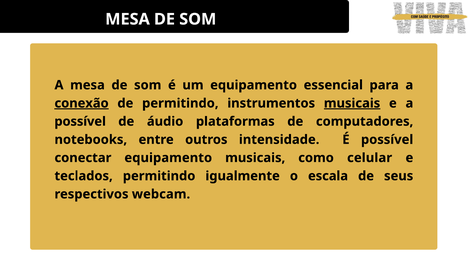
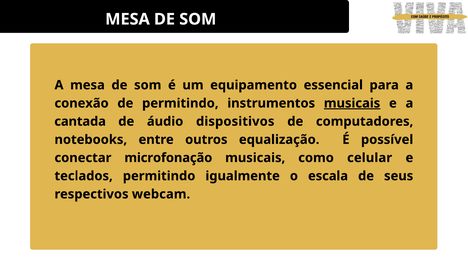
conexão underline: present -> none
possível at (80, 122): possível -> cantada
plataformas: plataformas -> dispositivos
intensidade: intensidade -> equalização
conectar equipamento: equipamento -> microfonação
